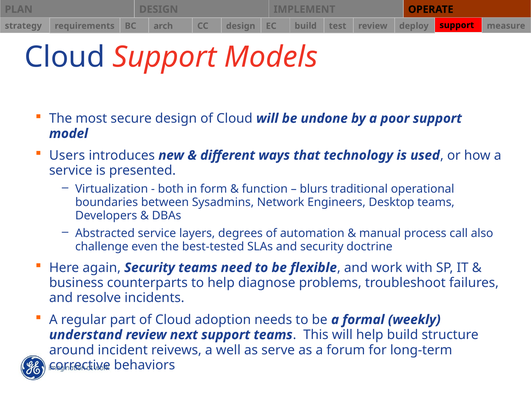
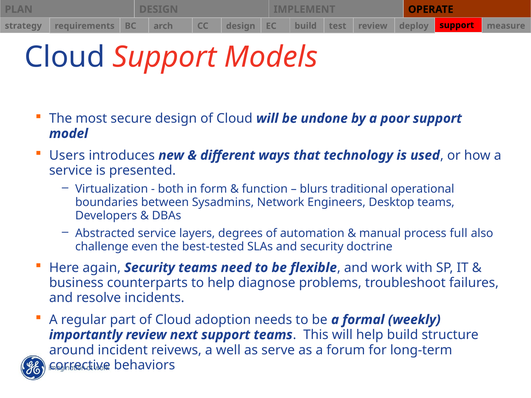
call: call -> full
understand: understand -> importantly
